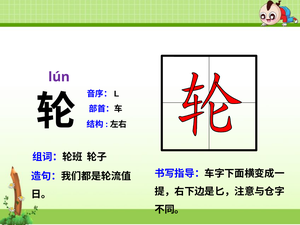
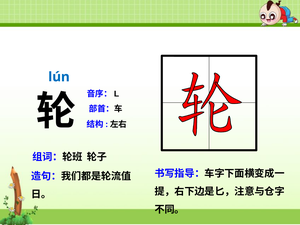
lún colour: purple -> blue
